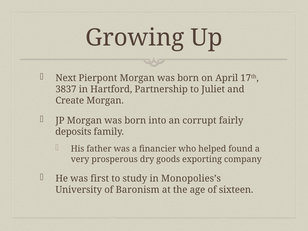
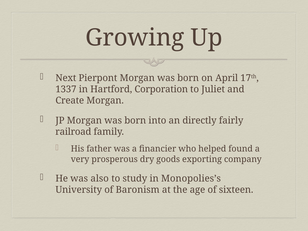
3837: 3837 -> 1337
Partnership: Partnership -> Corporation
corrupt: corrupt -> directly
deposits: deposits -> railroad
first: first -> also
